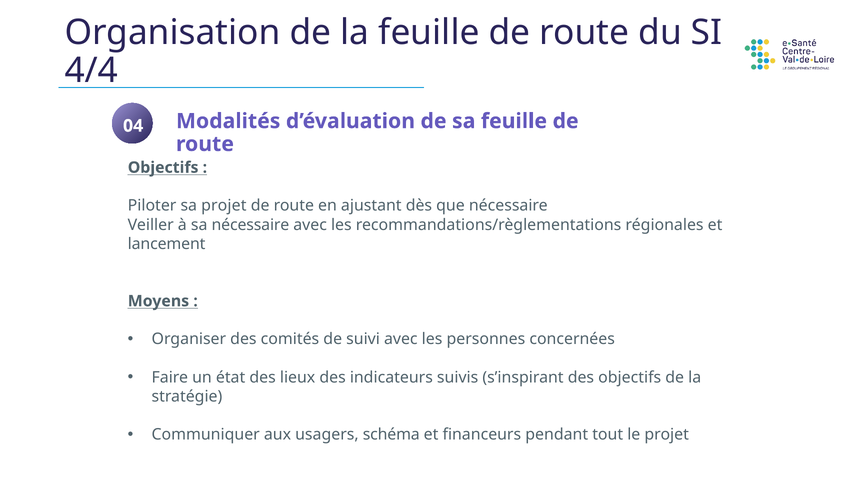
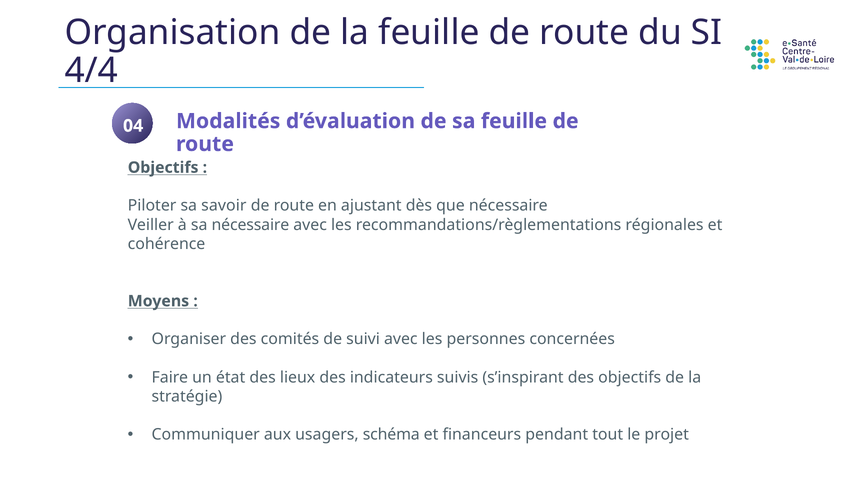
sa projet: projet -> savoir
lancement: lancement -> cohérence
